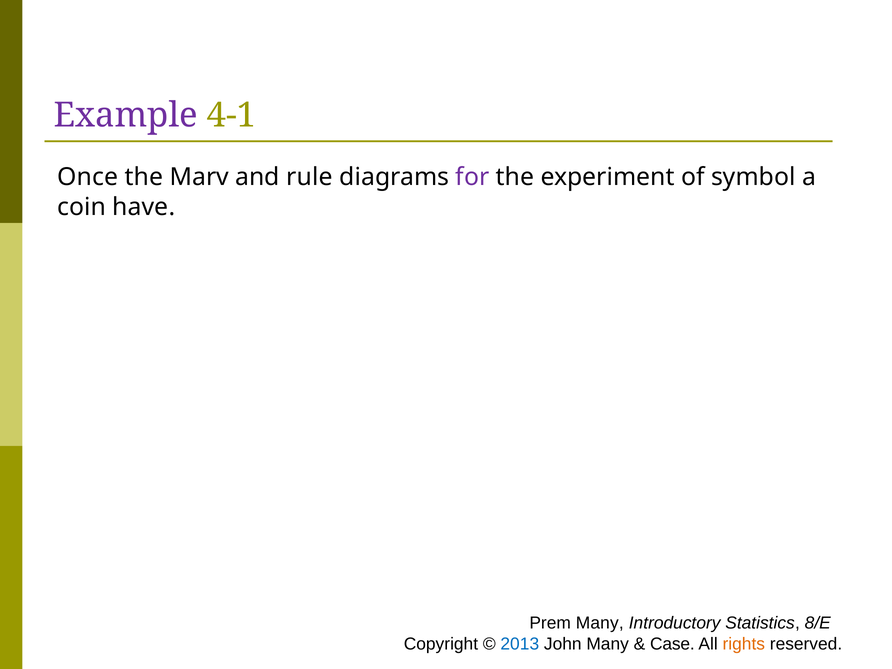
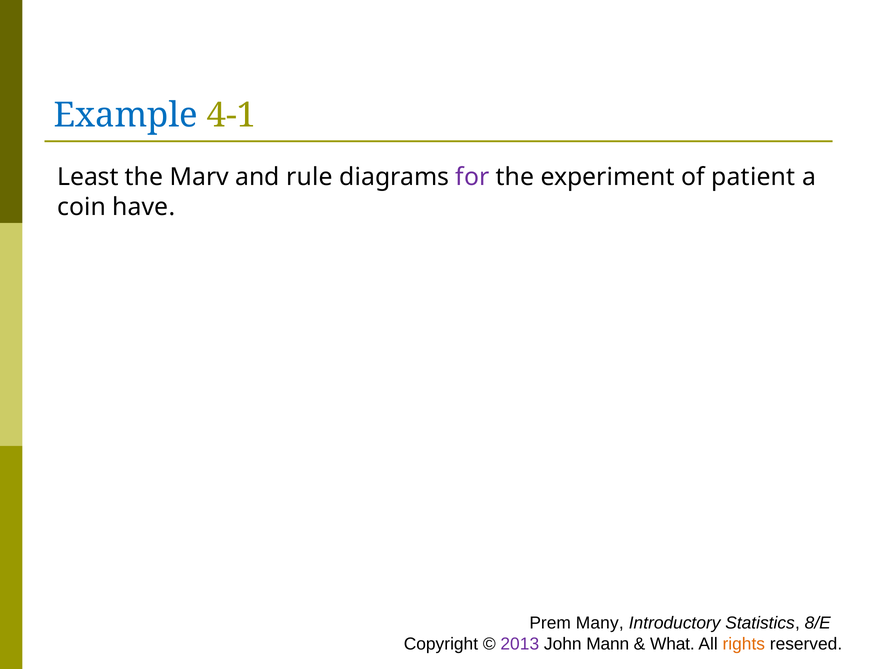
Example colour: purple -> blue
Once: Once -> Least
symbol: symbol -> patient
2013 colour: blue -> purple
John Many: Many -> Mann
Case: Case -> What
